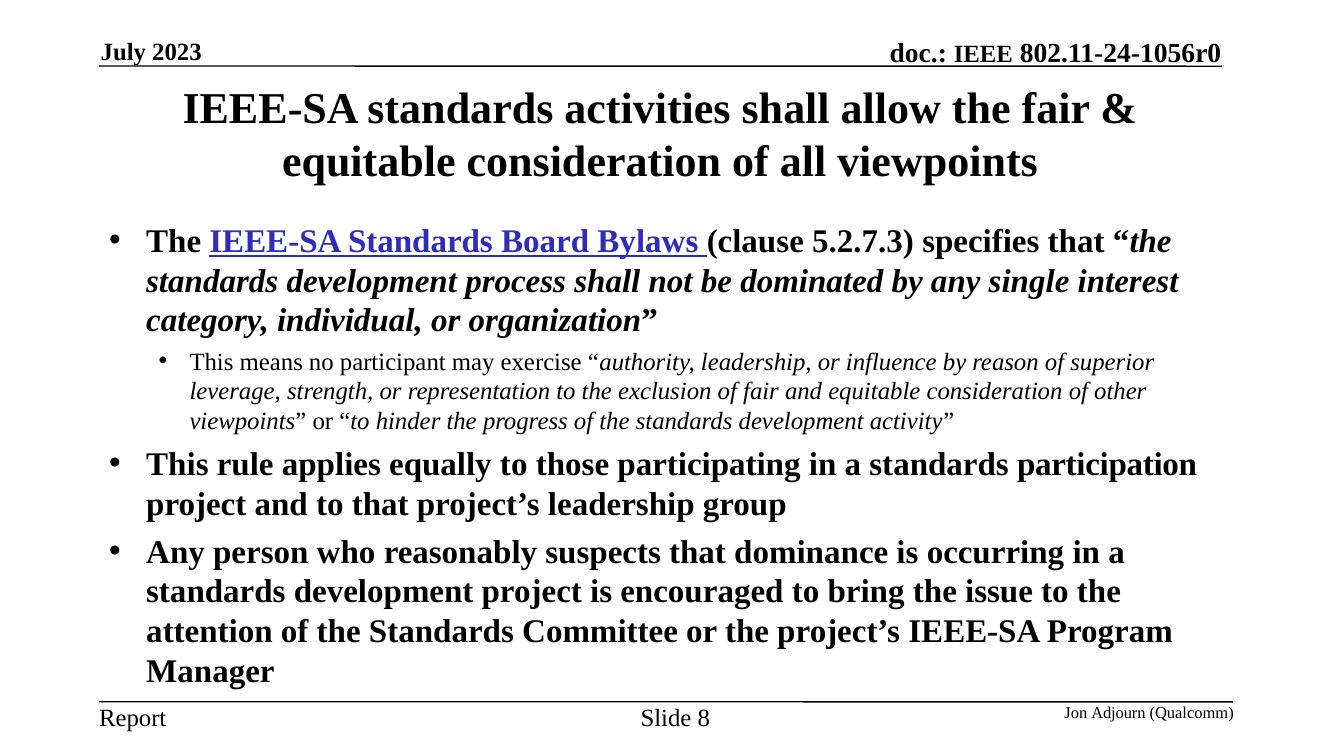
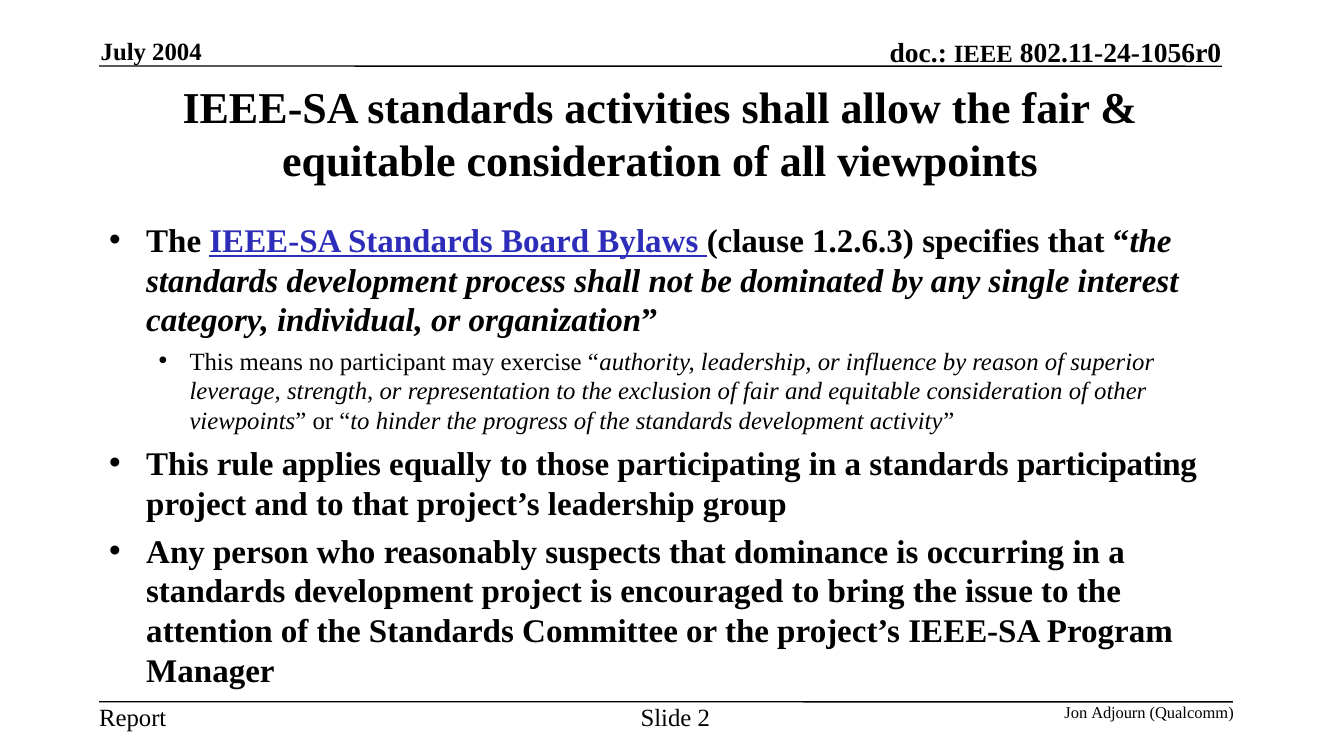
2023: 2023 -> 2004
5.2.7.3: 5.2.7.3 -> 1.2.6.3
standards participation: participation -> participating
8: 8 -> 2
